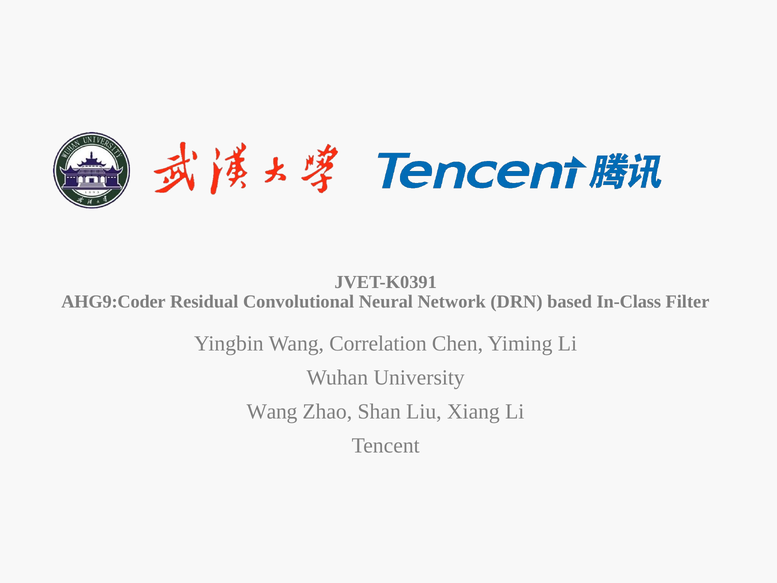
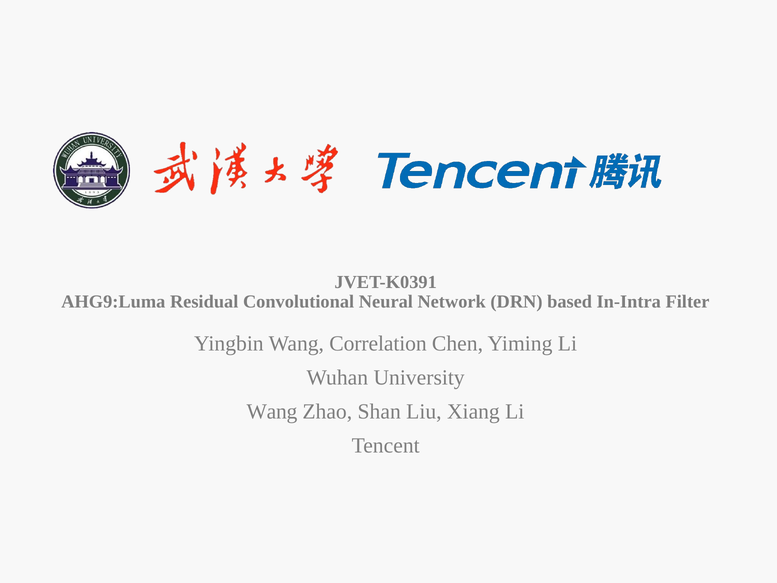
AHG9:Coder: AHG9:Coder -> AHG9:Luma
In-Class: In-Class -> In-Intra
